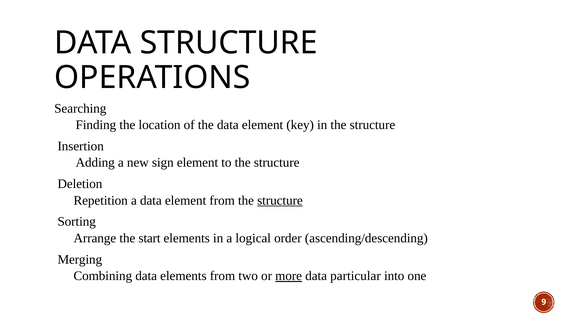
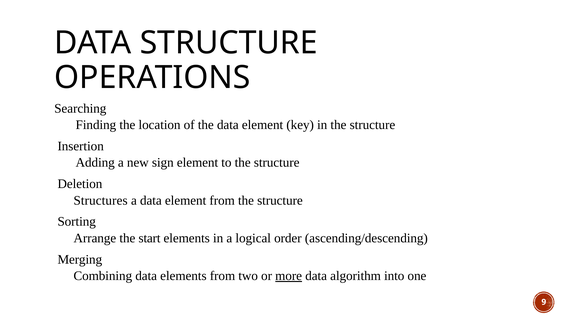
Repetition: Repetition -> Structures
structure at (280, 200) underline: present -> none
particular: particular -> algorithm
